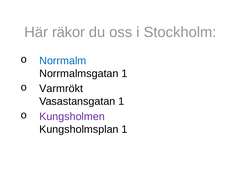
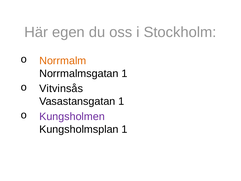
räkor: räkor -> egen
Norrmalm colour: blue -> orange
Varmrökt: Varmrökt -> Vitvinsås
